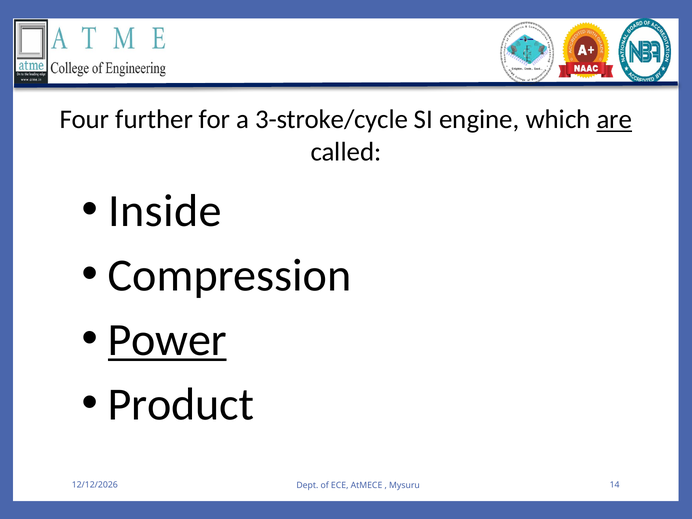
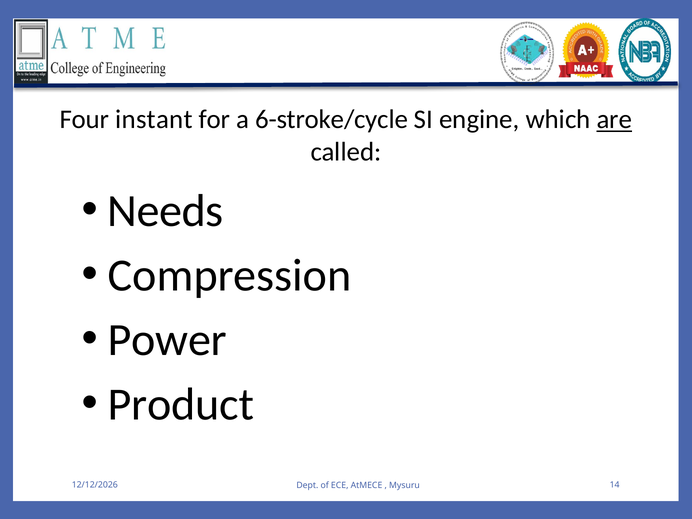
further: further -> instant
3-stroke/cycle: 3-stroke/cycle -> 6-stroke/cycle
Inside: Inside -> Needs
Power underline: present -> none
